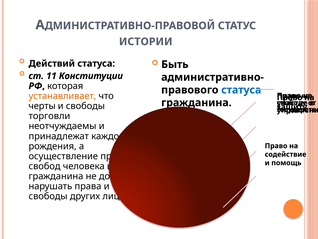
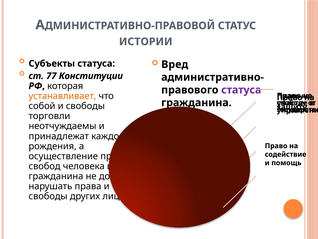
Действий: Действий -> Субъекты
Быть: Быть -> Вред
11: 11 -> 77
статуса at (241, 90) colour: blue -> purple
черты: черты -> собой
